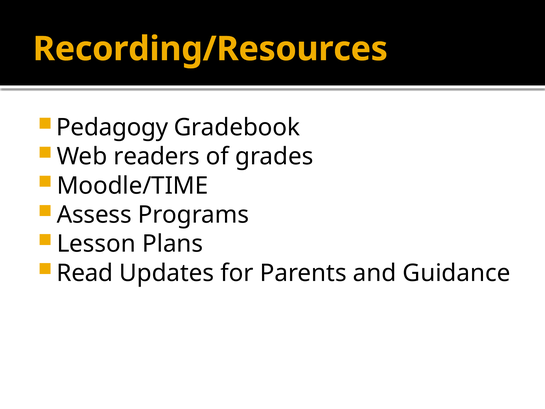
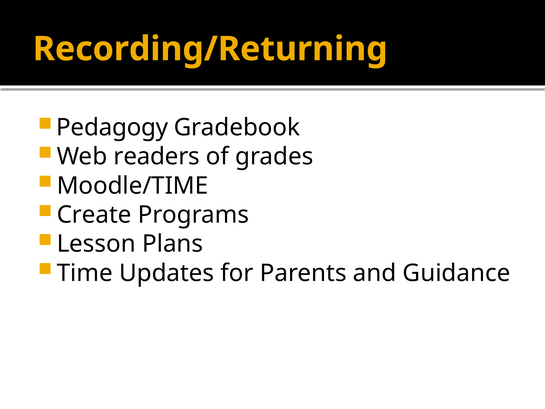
Recording/Resources: Recording/Resources -> Recording/Returning
Assess: Assess -> Create
Read: Read -> Time
